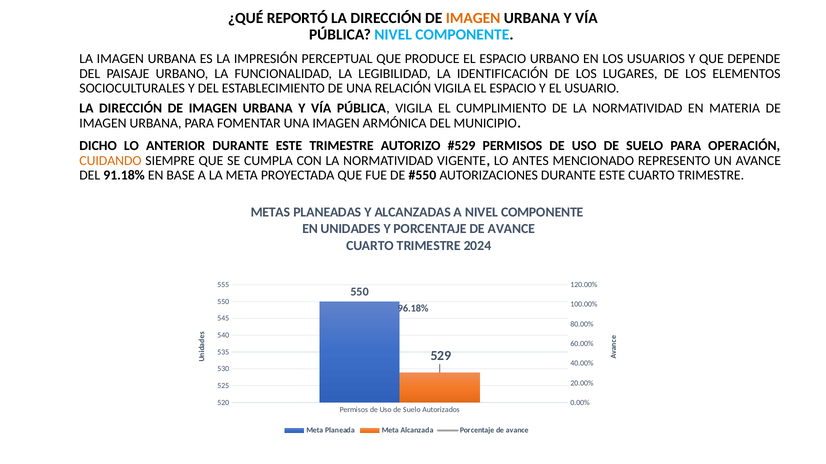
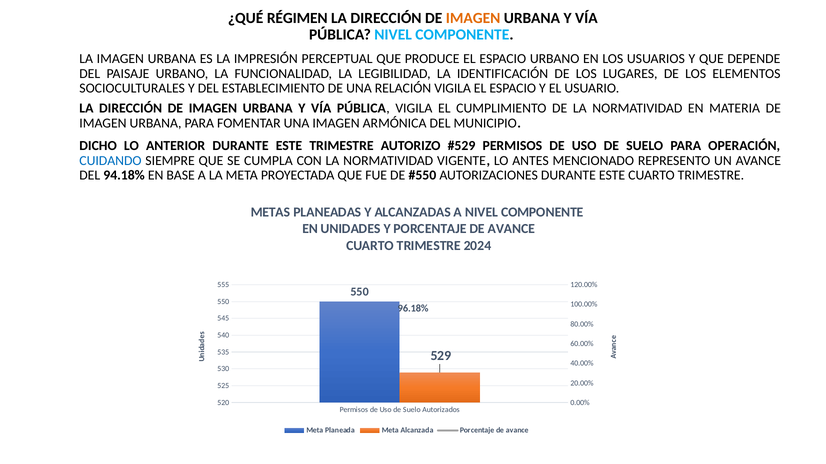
REPORTÓ: REPORTÓ -> RÉGIMEN
CUIDANDO colour: orange -> blue
91.18%: 91.18% -> 94.18%
